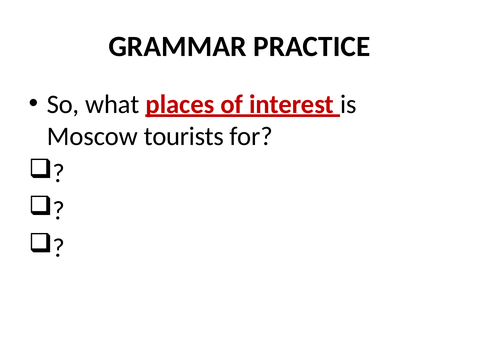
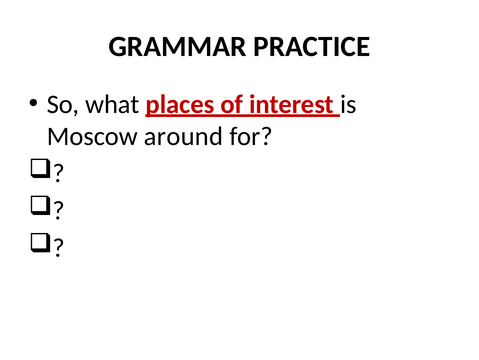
tourists: tourists -> around
